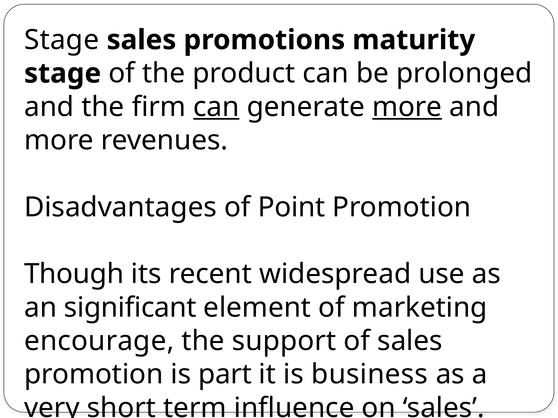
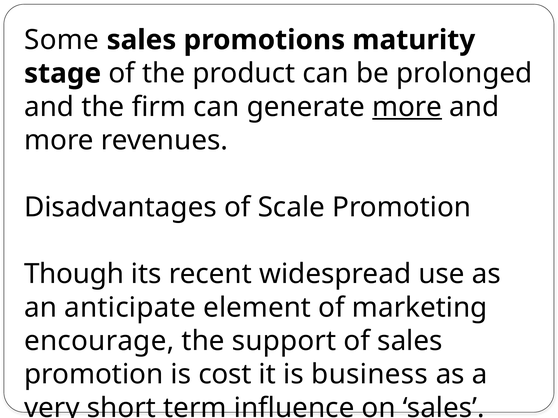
Stage at (62, 40): Stage -> Some
can at (216, 107) underline: present -> none
Point: Point -> Scale
significant: significant -> anticipate
part: part -> cost
